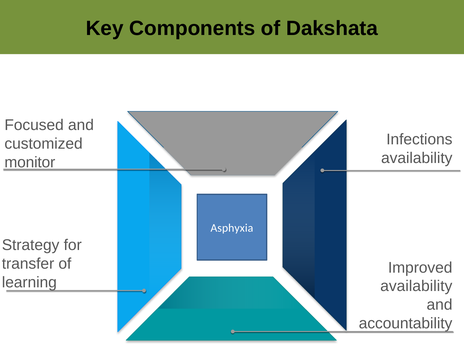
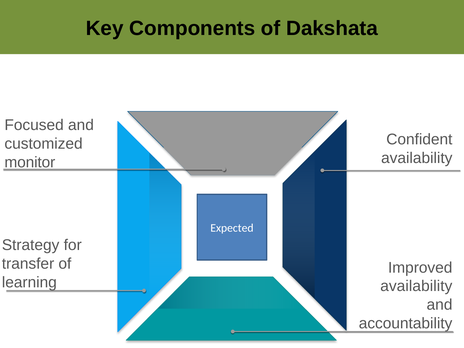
Infections: Infections -> Confident
Asphyxia: Asphyxia -> Expected
